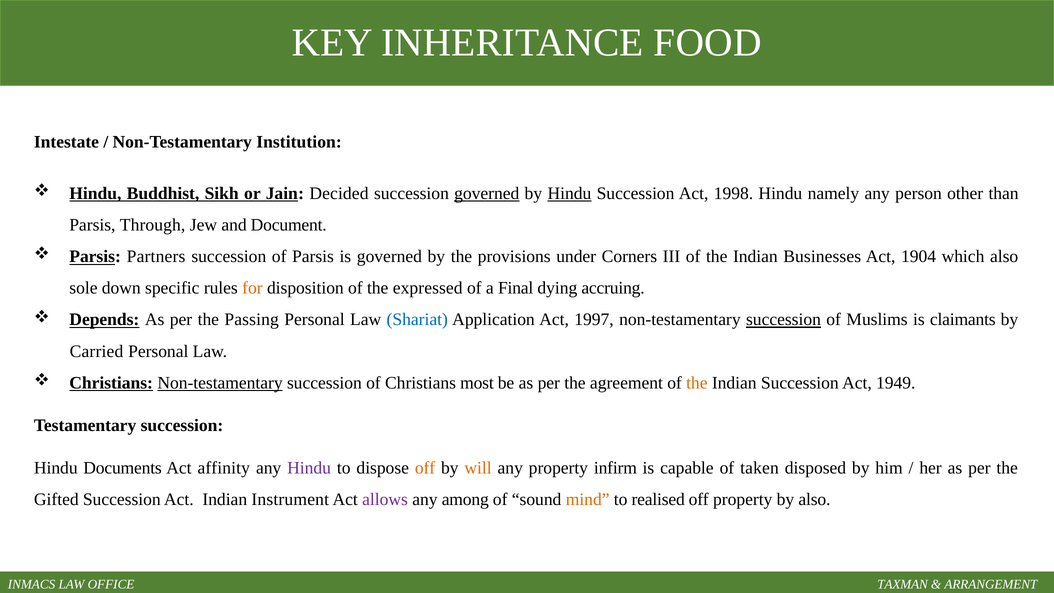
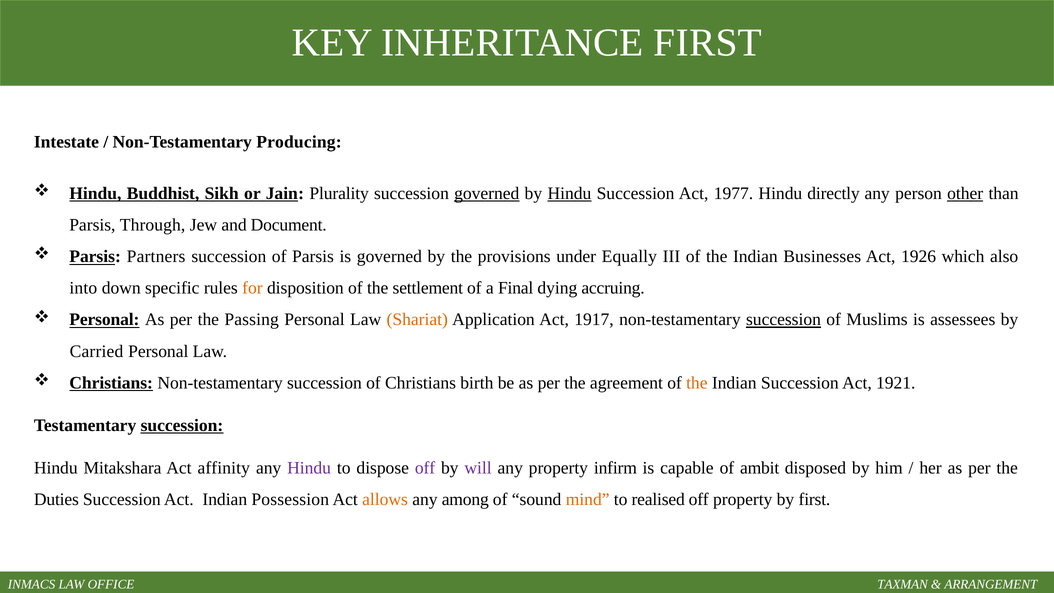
INHERITANCE FOOD: FOOD -> FIRST
Institution: Institution -> Producing
Decided: Decided -> Plurality
1998: 1998 -> 1977
namely: namely -> directly
other underline: none -> present
Corners: Corners -> Equally
1904: 1904 -> 1926
sole: sole -> into
expressed: expressed -> settlement
Depends at (104, 320): Depends -> Personal
Shariat colour: blue -> orange
1997: 1997 -> 1917
claimants: claimants -> assessees
Non-testamentary at (220, 383) underline: present -> none
most: most -> birth
1949: 1949 -> 1921
succession at (182, 425) underline: none -> present
Documents: Documents -> Mitakshara
off at (425, 468) colour: orange -> purple
will colour: orange -> purple
taken: taken -> ambit
Gifted: Gifted -> Duties
Instrument: Instrument -> Possession
allows colour: purple -> orange
by also: also -> first
